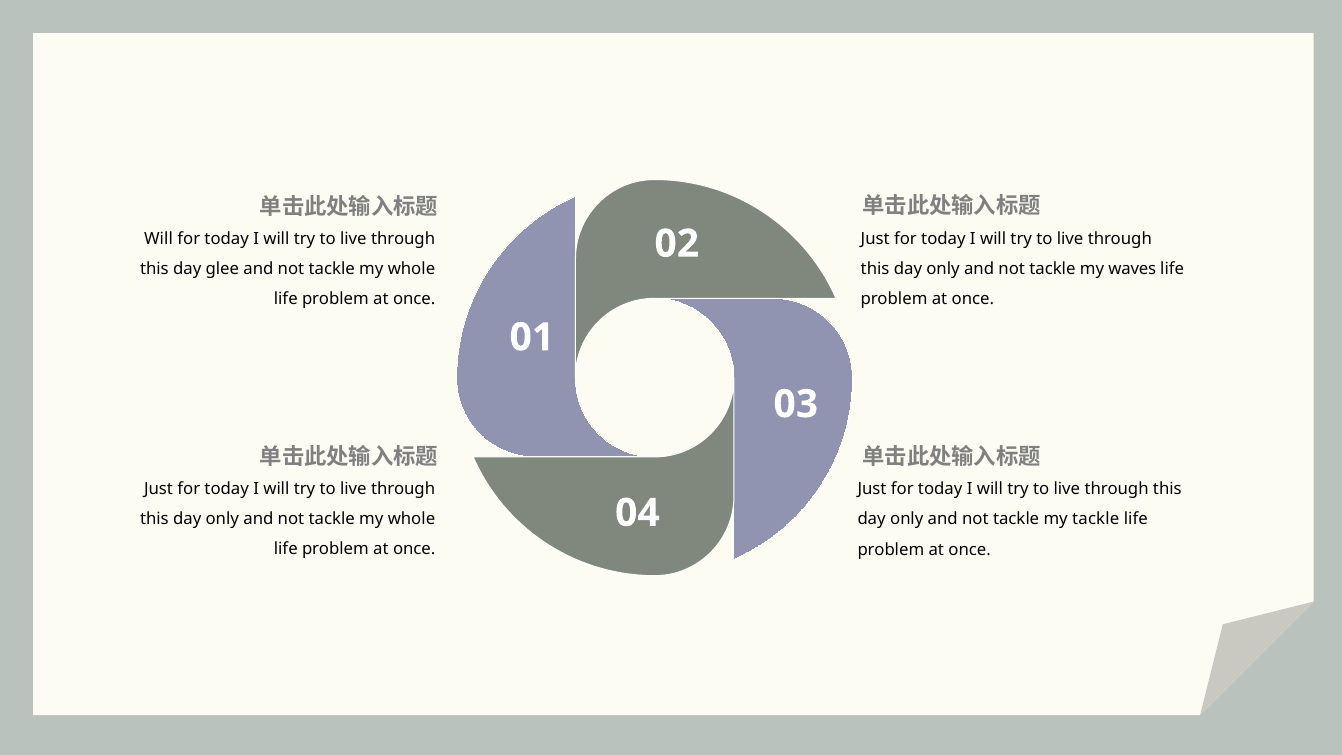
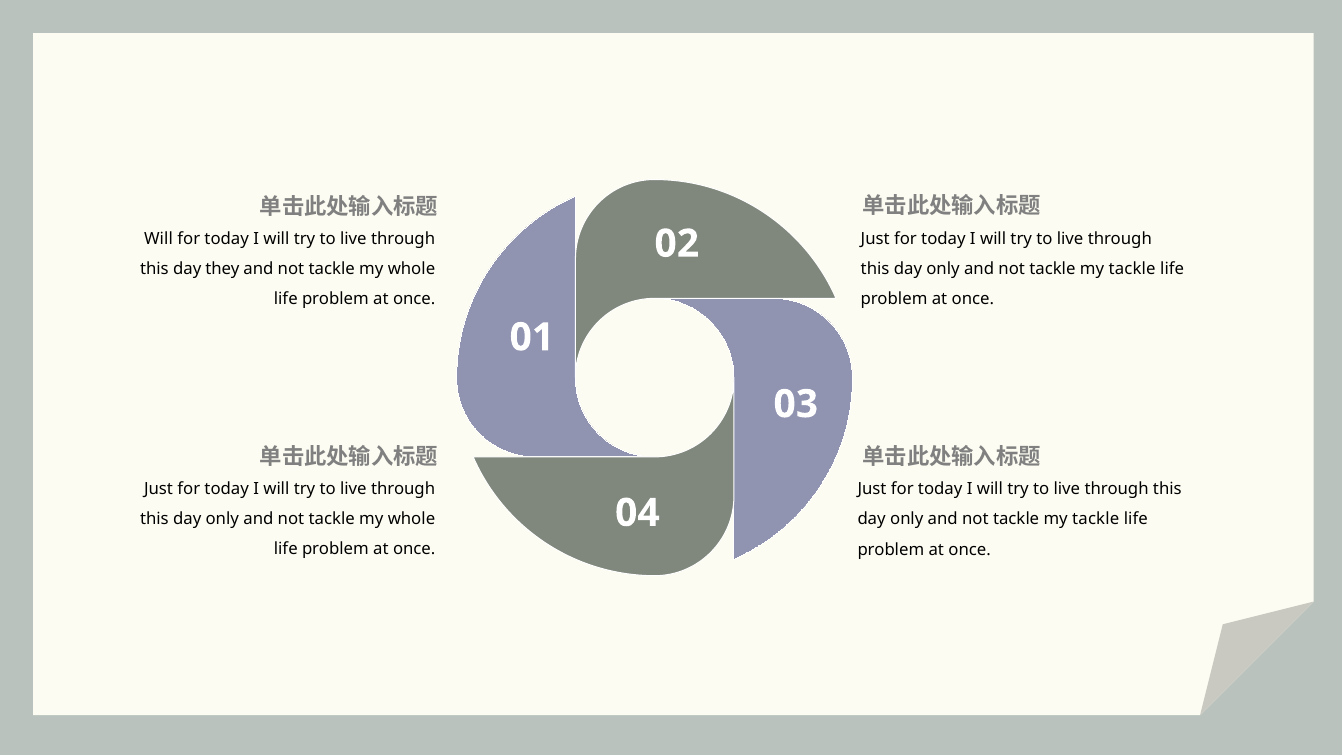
glee: glee -> they
waves at (1132, 269): waves -> tackle
